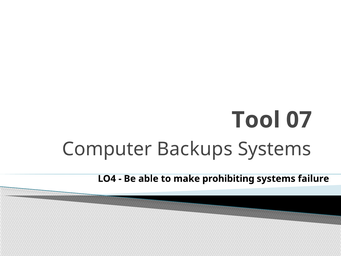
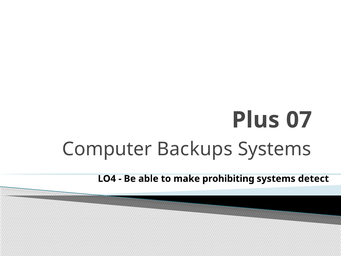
Tool: Tool -> Plus
failure: failure -> detect
